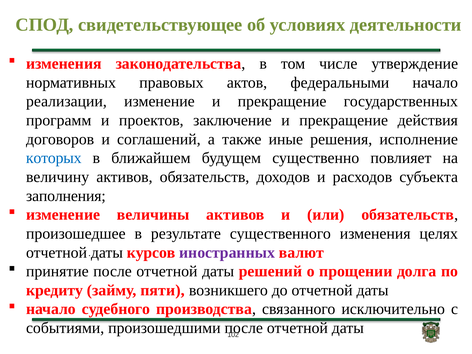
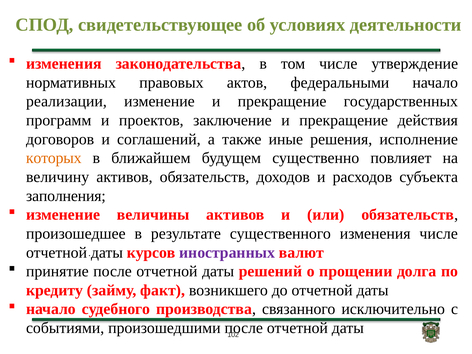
которых colour: blue -> orange
изменения целях: целях -> числе
пяти: пяти -> факт
